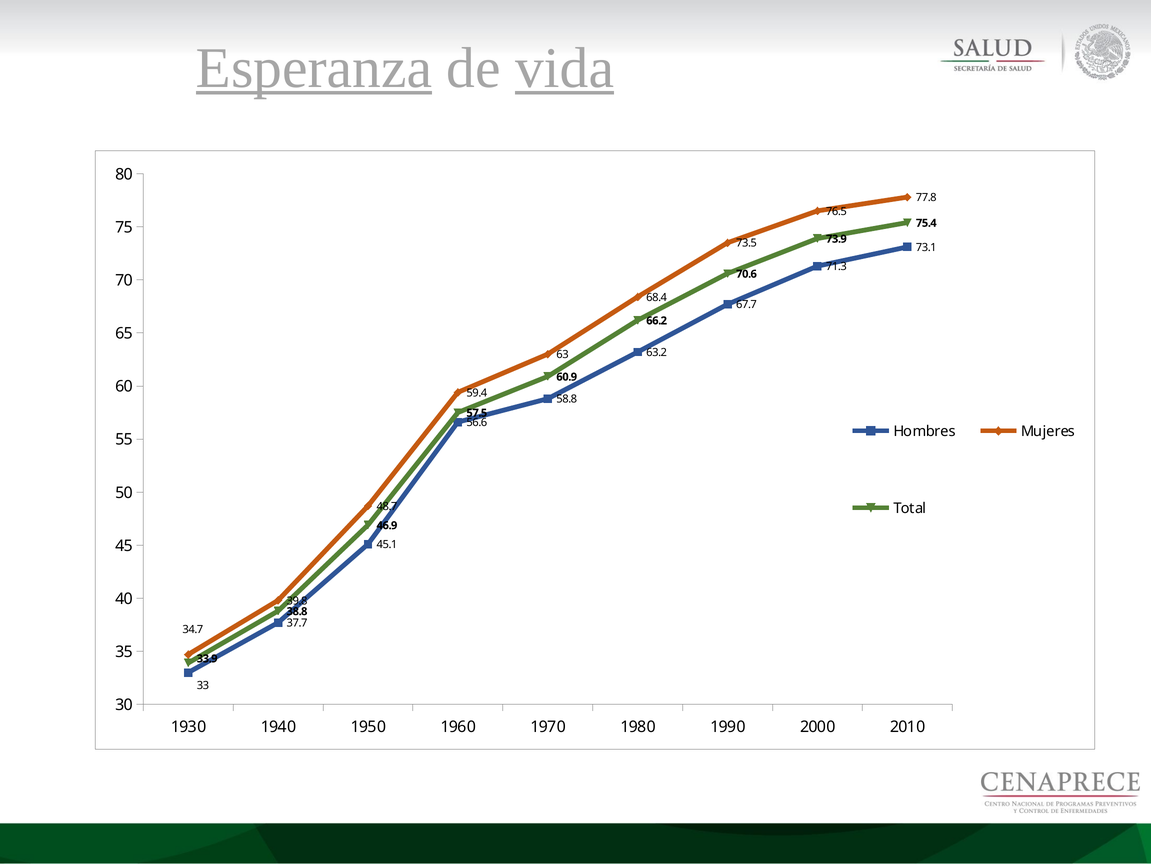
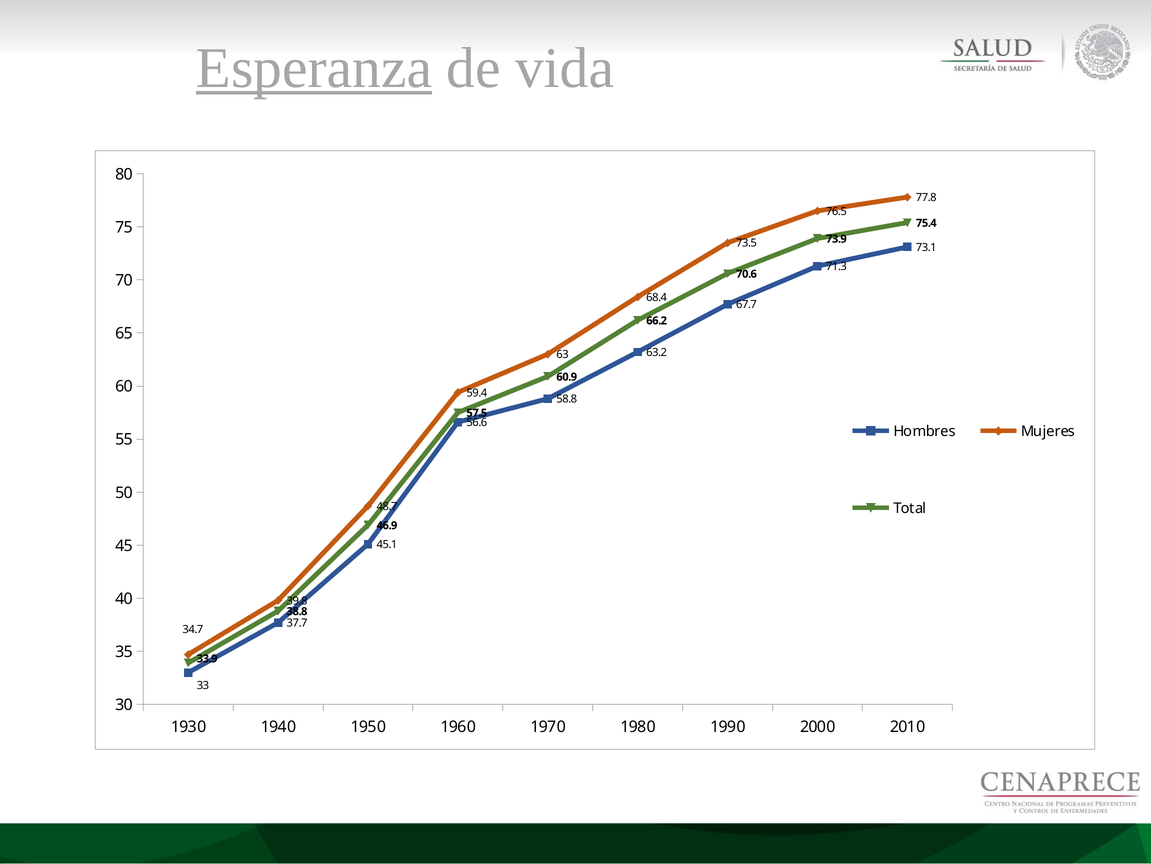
vida underline: present -> none
